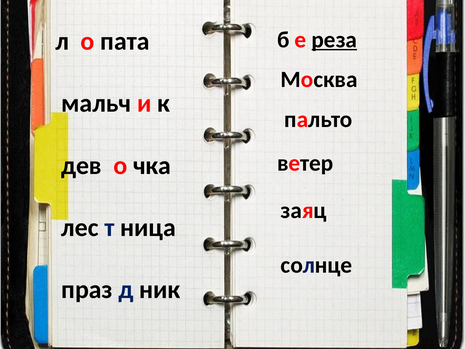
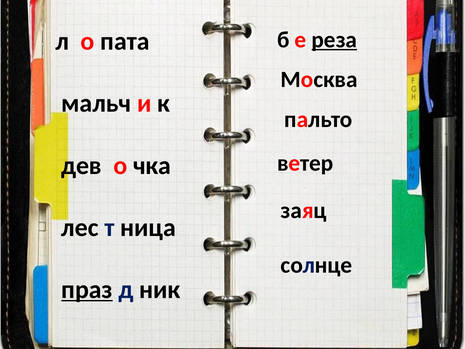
праз underline: none -> present
